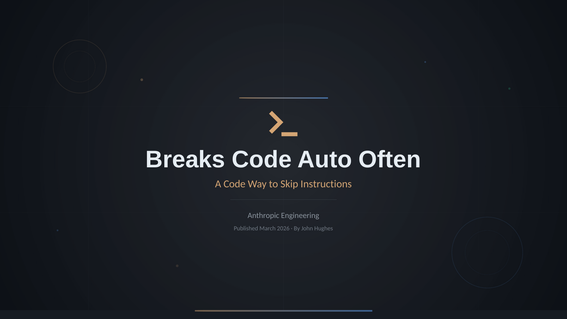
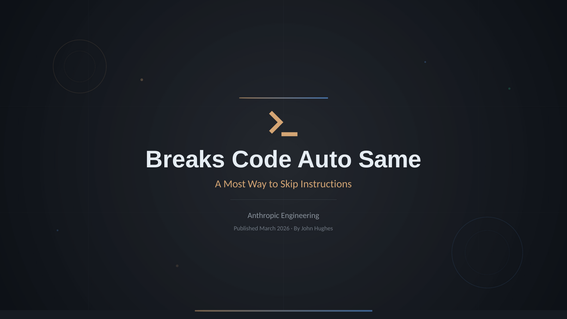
Often: Often -> Same
A Code: Code -> Most
